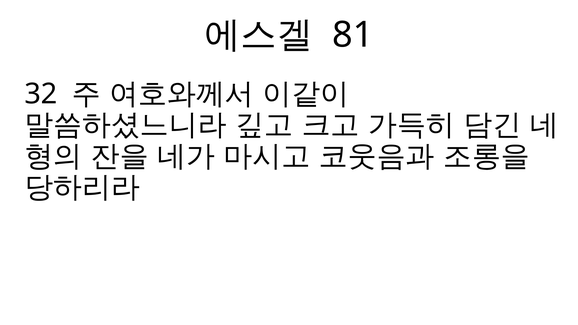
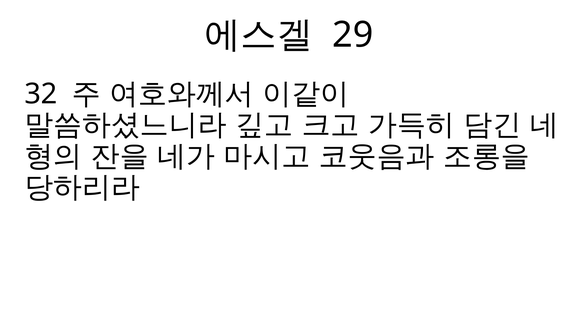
81: 81 -> 29
